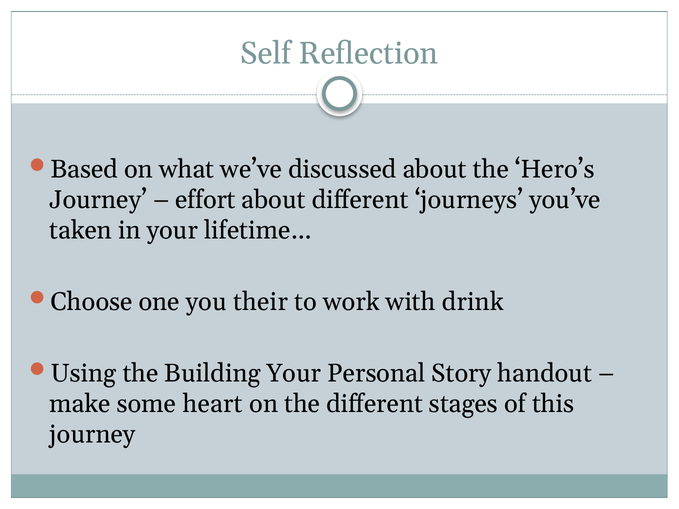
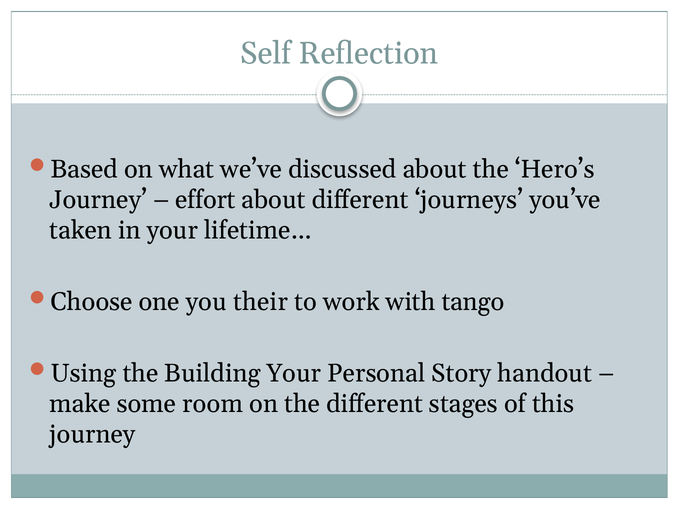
drink: drink -> tango
heart: heart -> room
